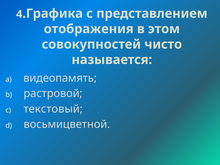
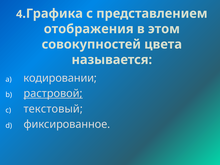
чисто: чисто -> цвета
видеопамять: видеопамять -> кодировании
растровой underline: none -> present
восьмицветной: восьмицветной -> фиксированное
